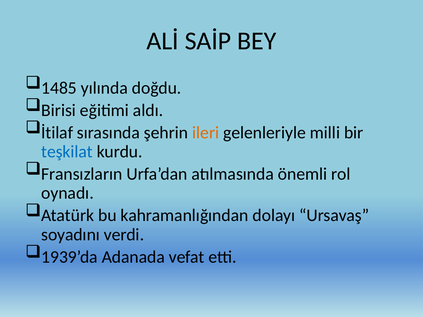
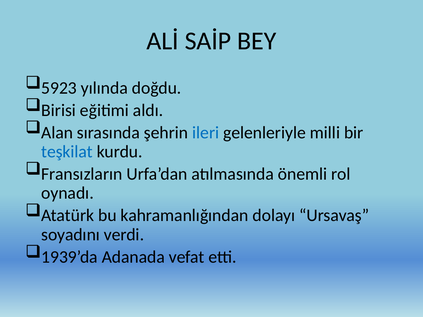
1485: 1485 -> 5923
İtilaf: İtilaf -> Alan
ileri colour: orange -> blue
